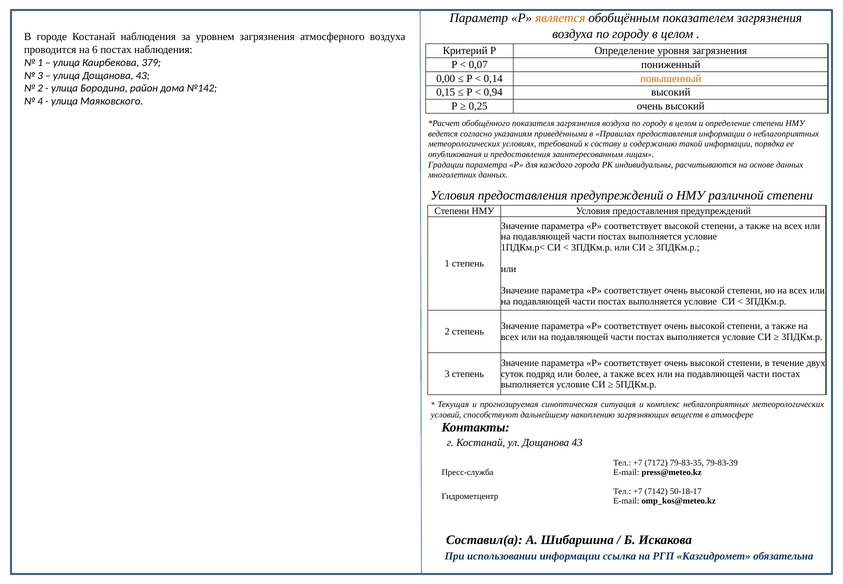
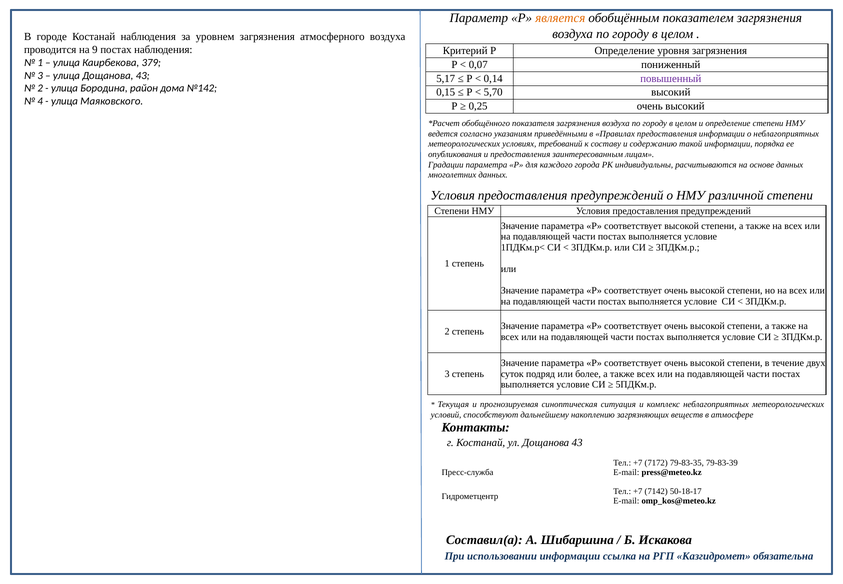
6: 6 -> 9
0,00: 0,00 -> 5,17
повышенный colour: orange -> purple
0,94: 0,94 -> 5,70
